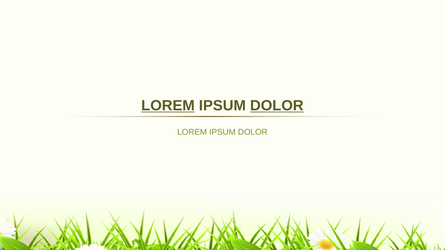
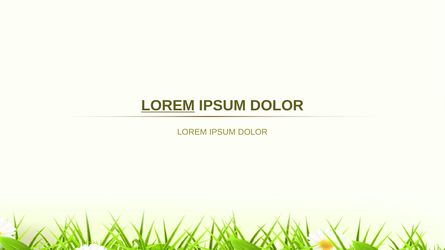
DOLOR at (277, 106) underline: present -> none
